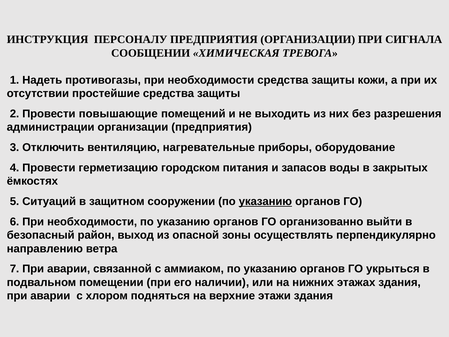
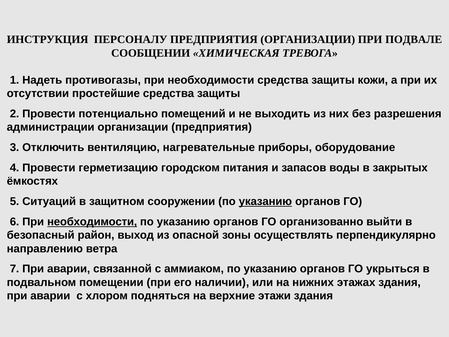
СИГНАЛА: СИГНАЛА -> ПОДВАЛЕ
повышающие: повышающие -> потенциально
необходимости at (92, 222) underline: none -> present
